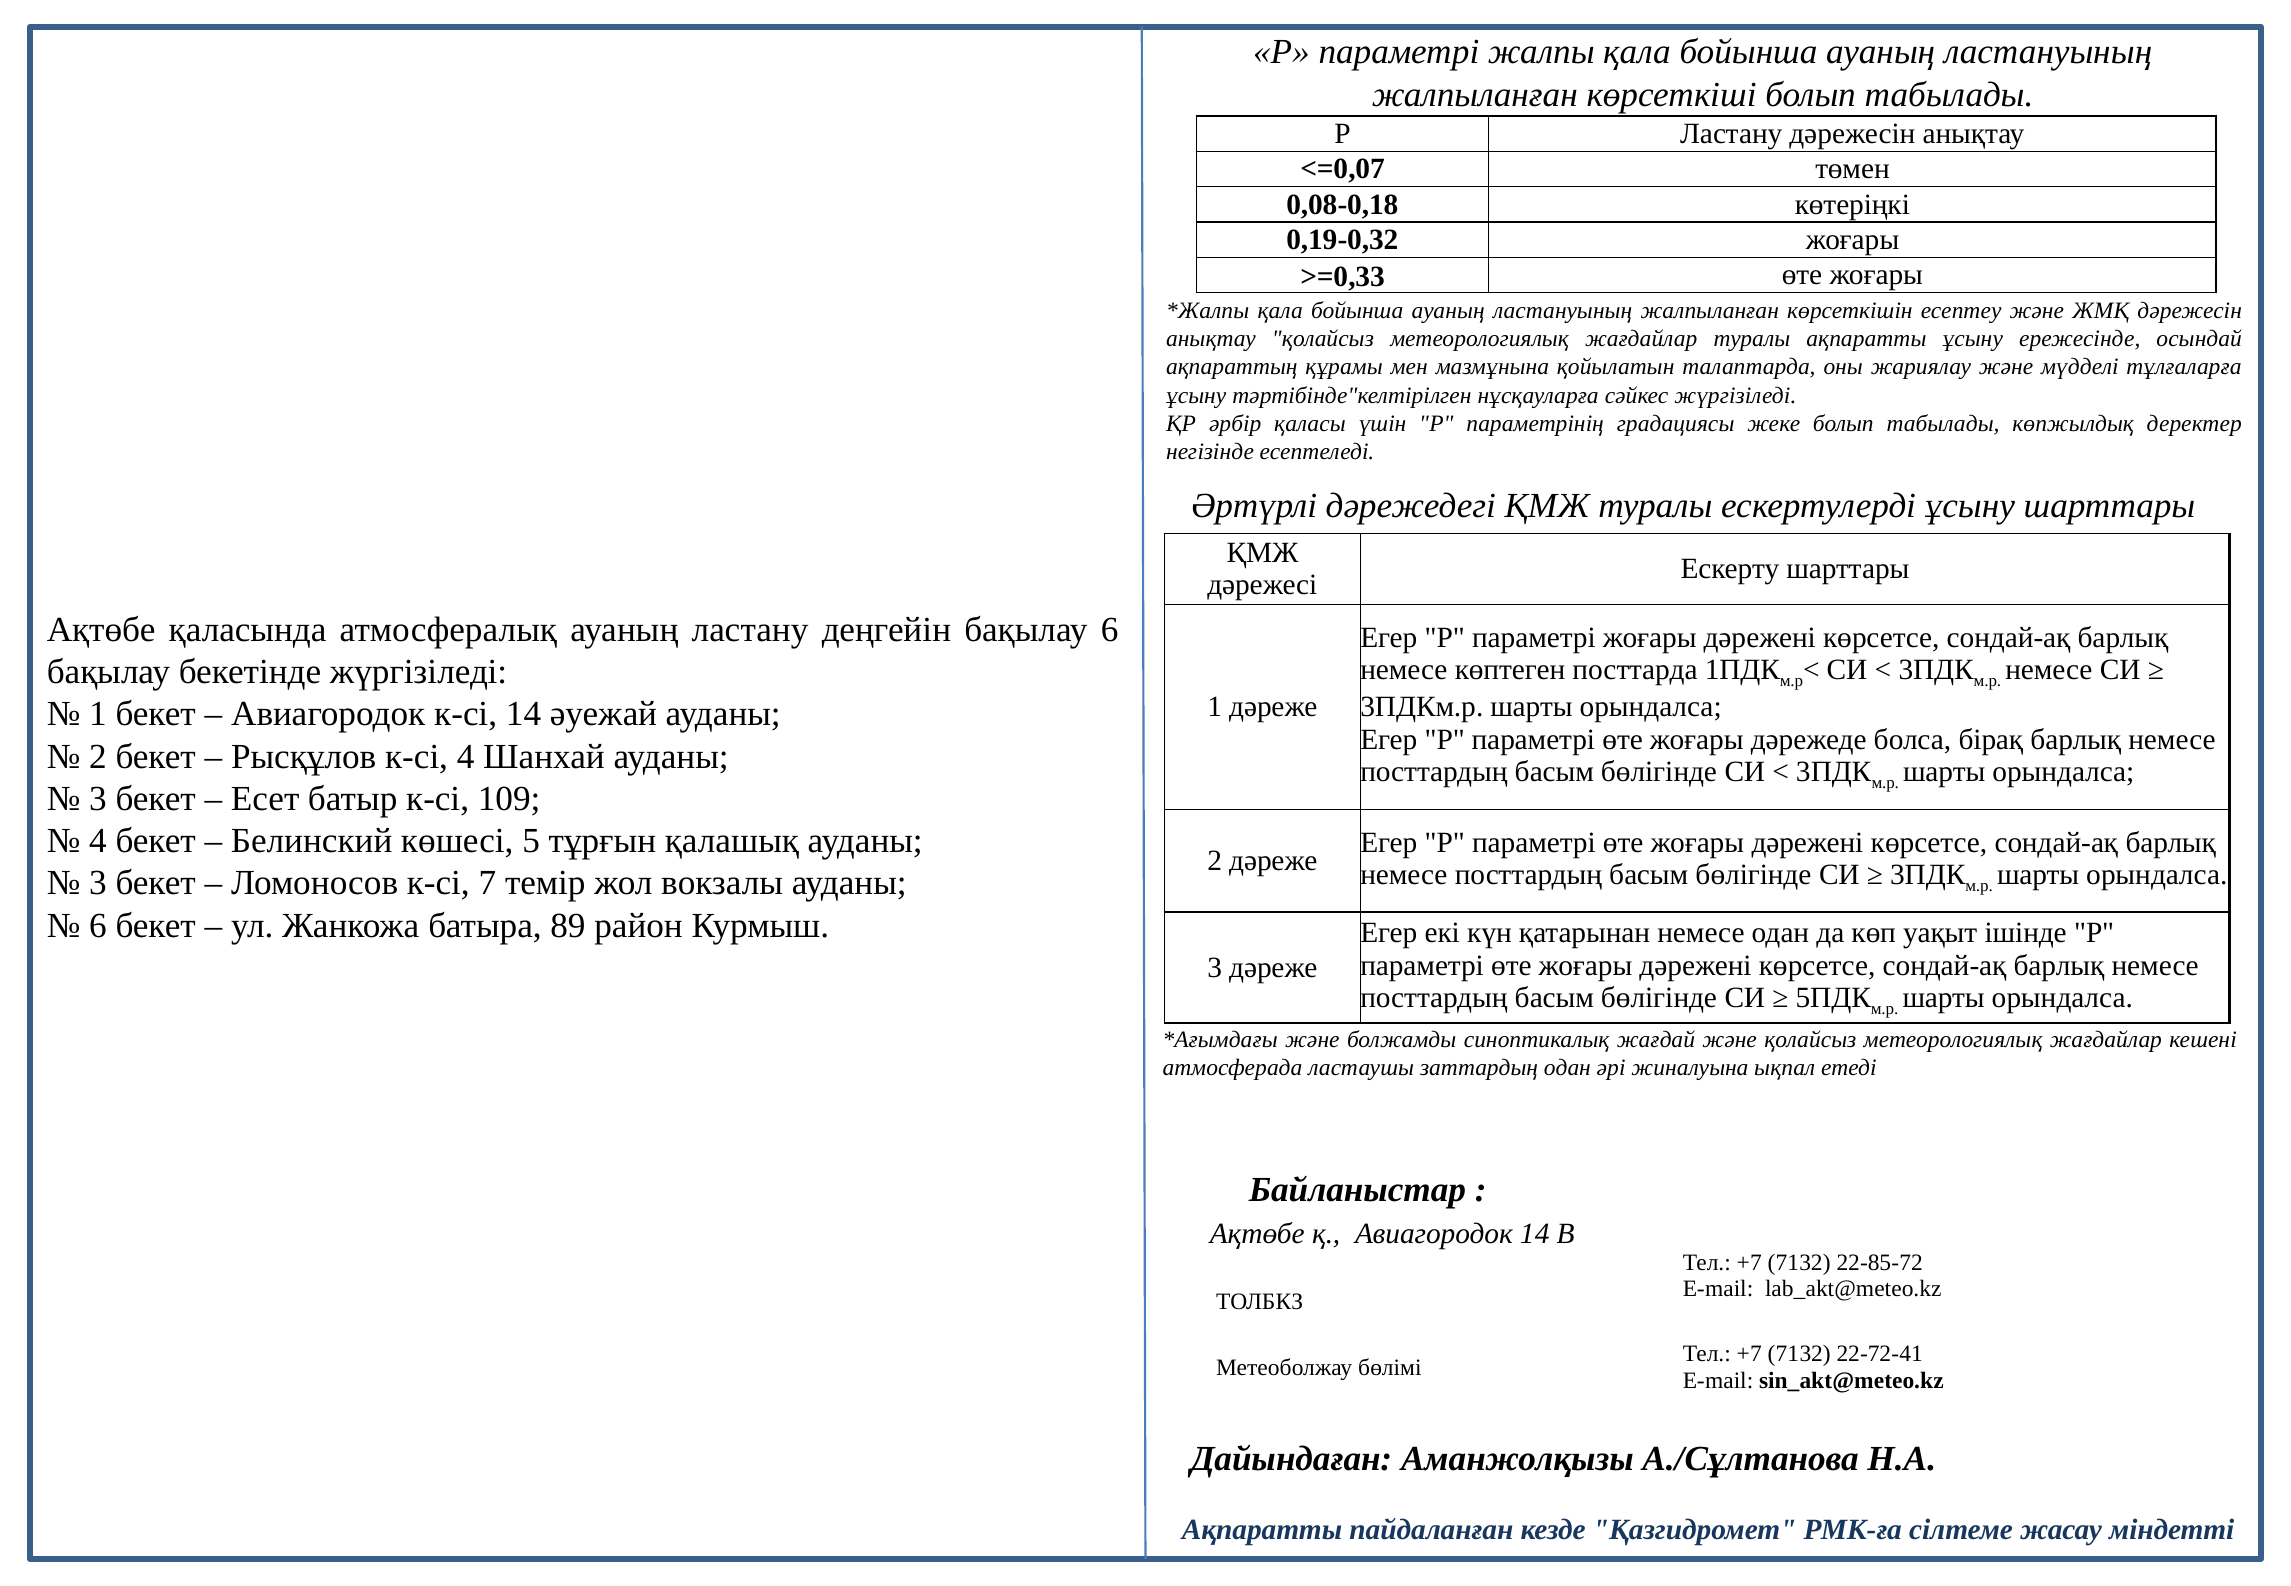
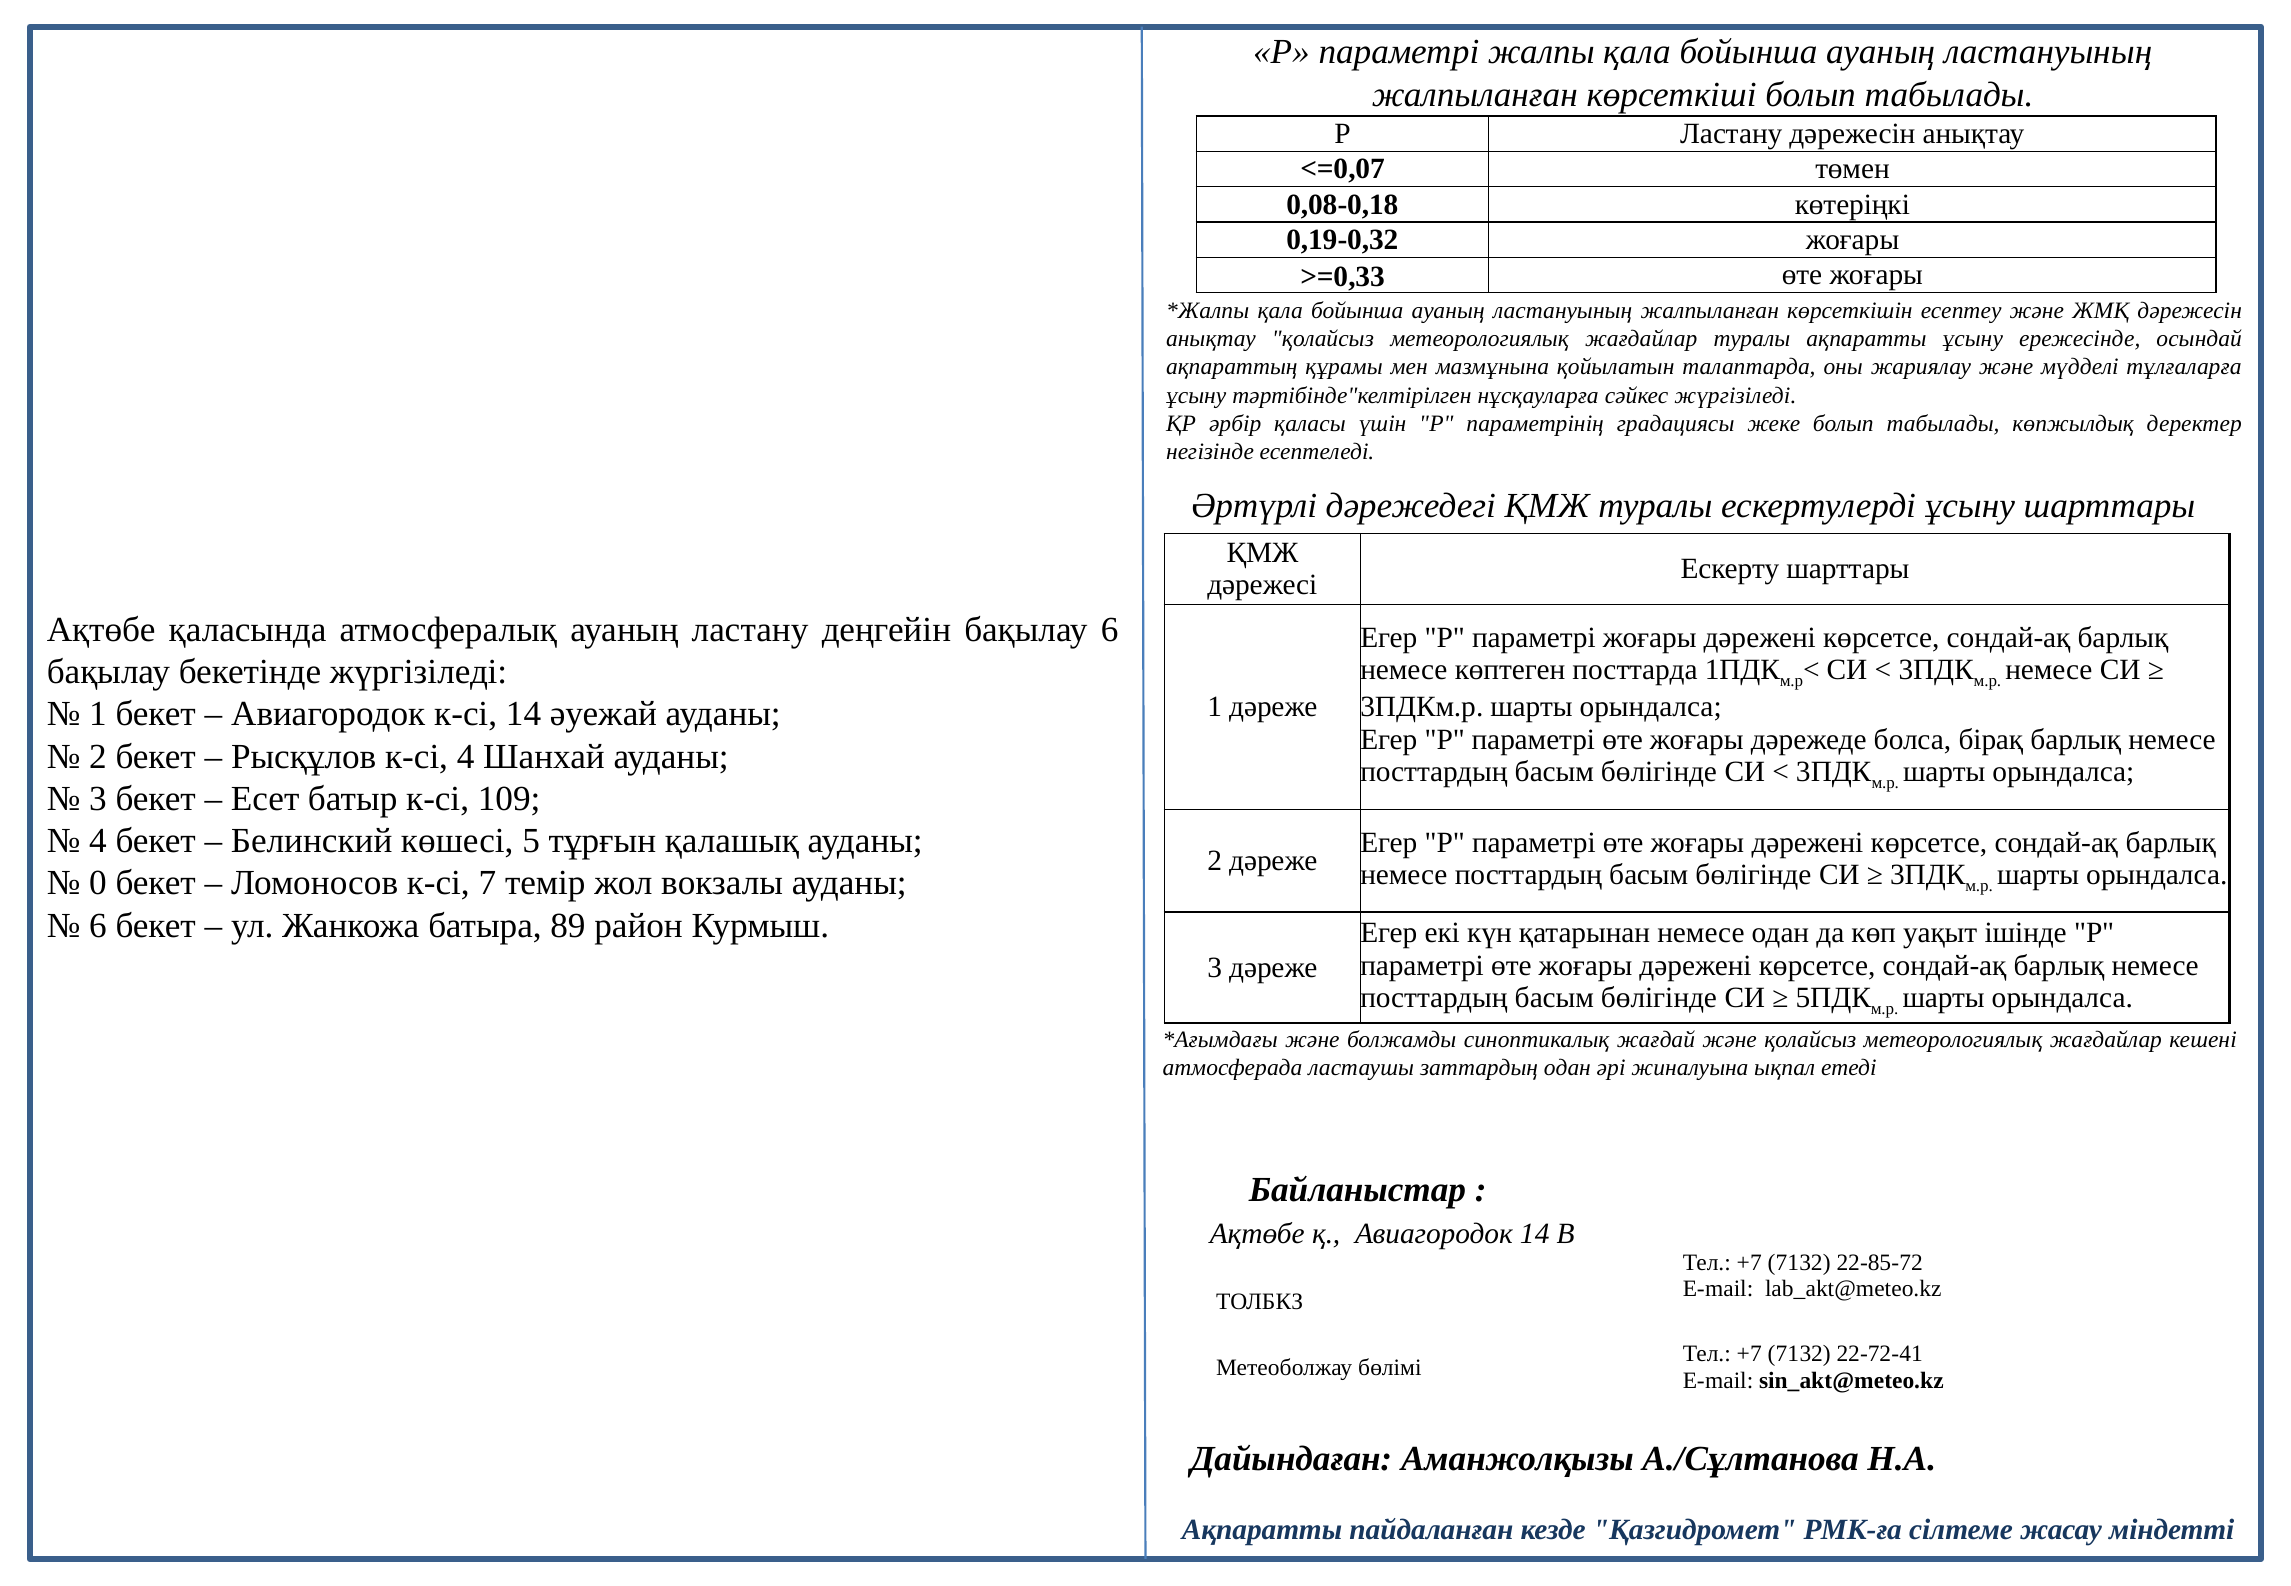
3 at (98, 883): 3 -> 0
